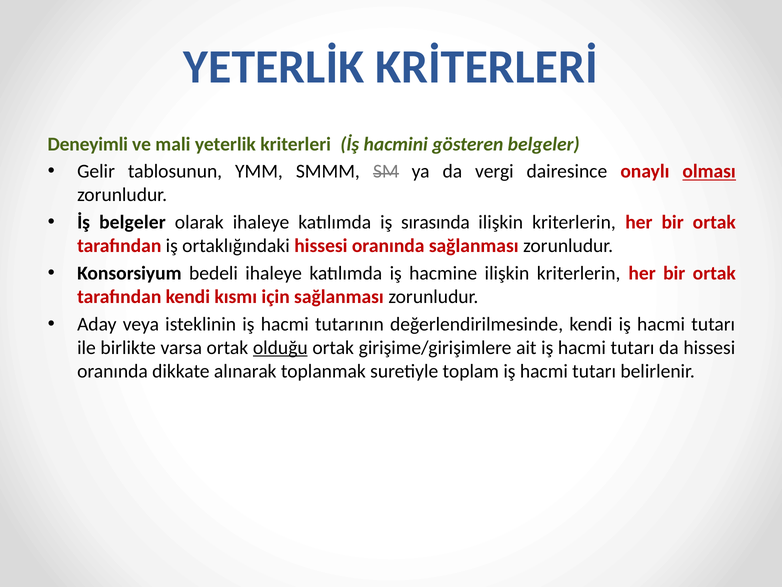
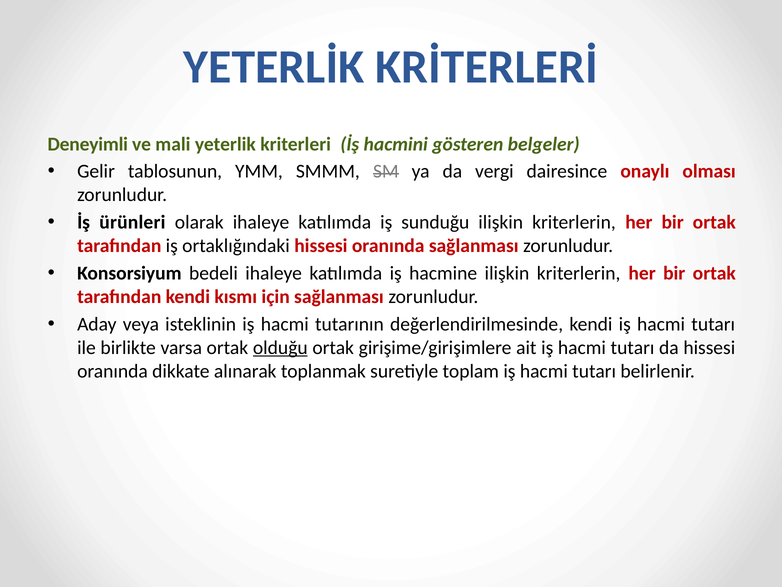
olması underline: present -> none
İş belgeler: belgeler -> ürünleri
sırasında: sırasında -> sunduğu
